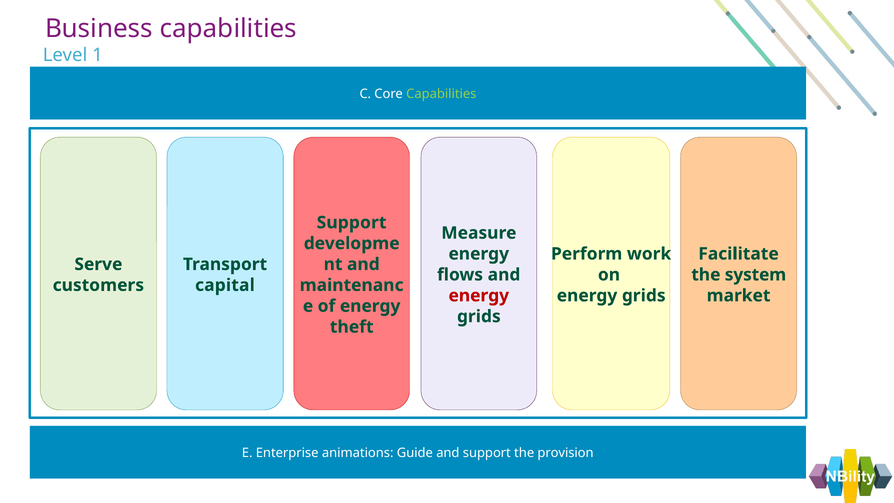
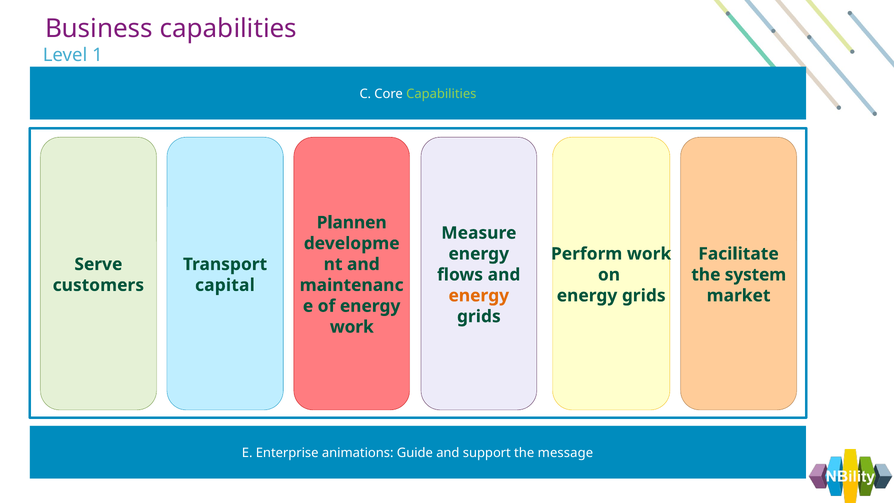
Support at (352, 223): Support -> Plannen
energy at (479, 296) colour: red -> orange
theft at (352, 327): theft -> work
provision: provision -> message
